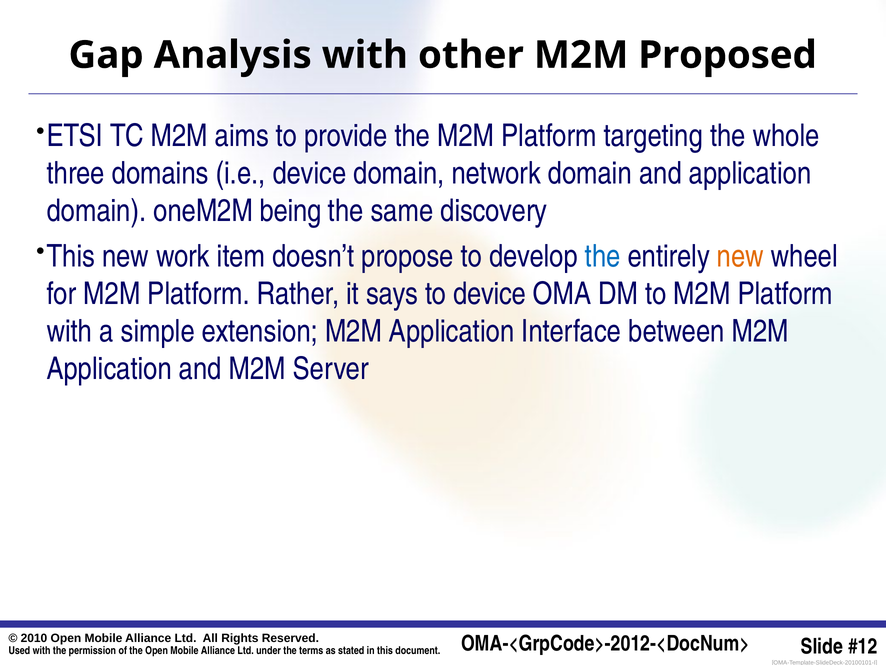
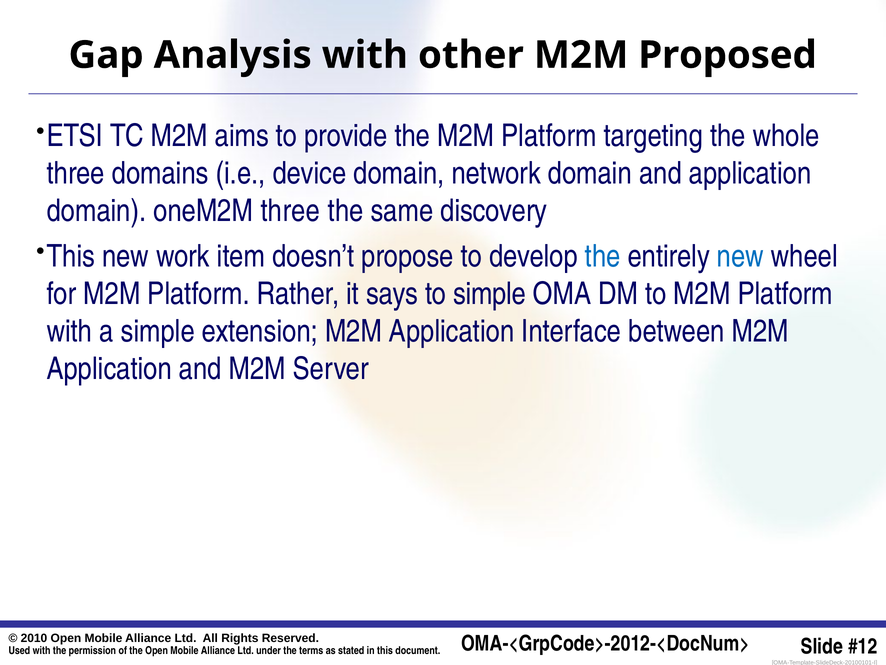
oneM2M being: being -> three
new at (740, 256) colour: orange -> blue
to device: device -> simple
